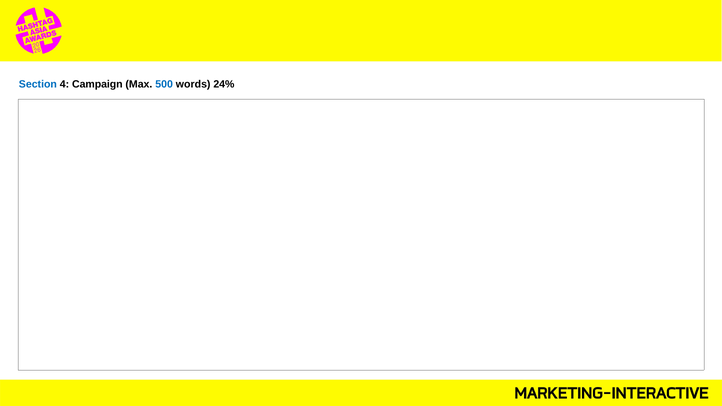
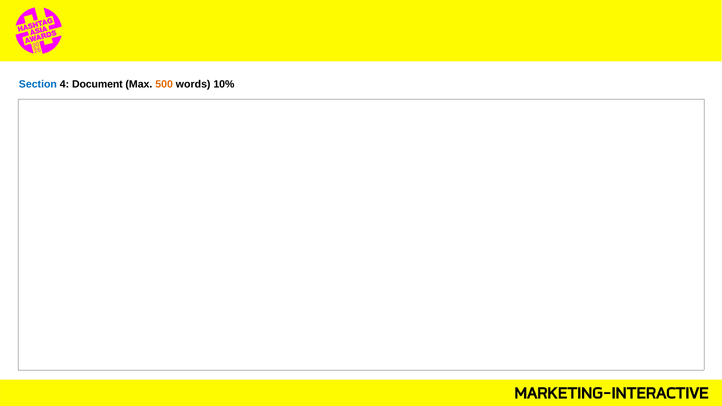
Campaign: Campaign -> Document
500 colour: blue -> orange
24%: 24% -> 10%
